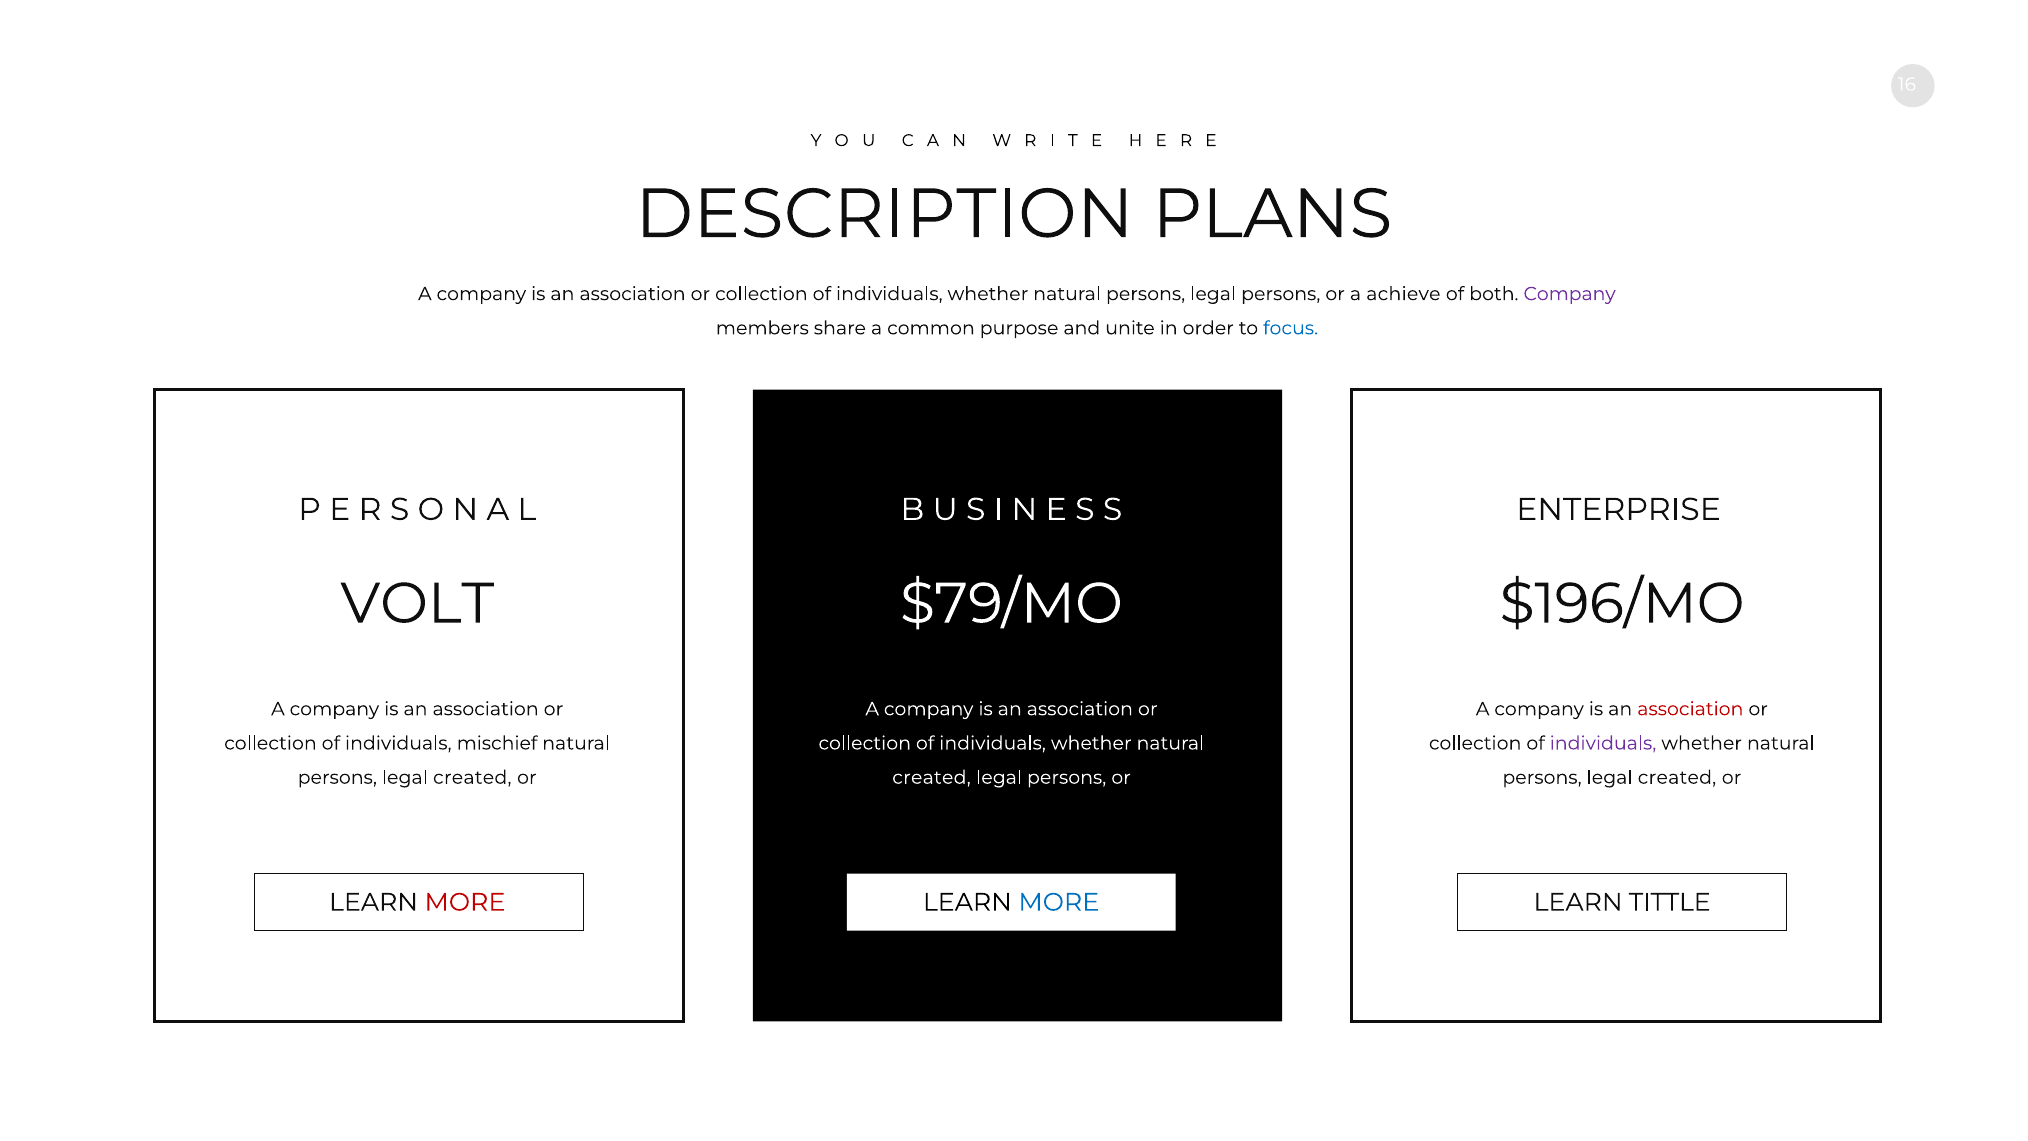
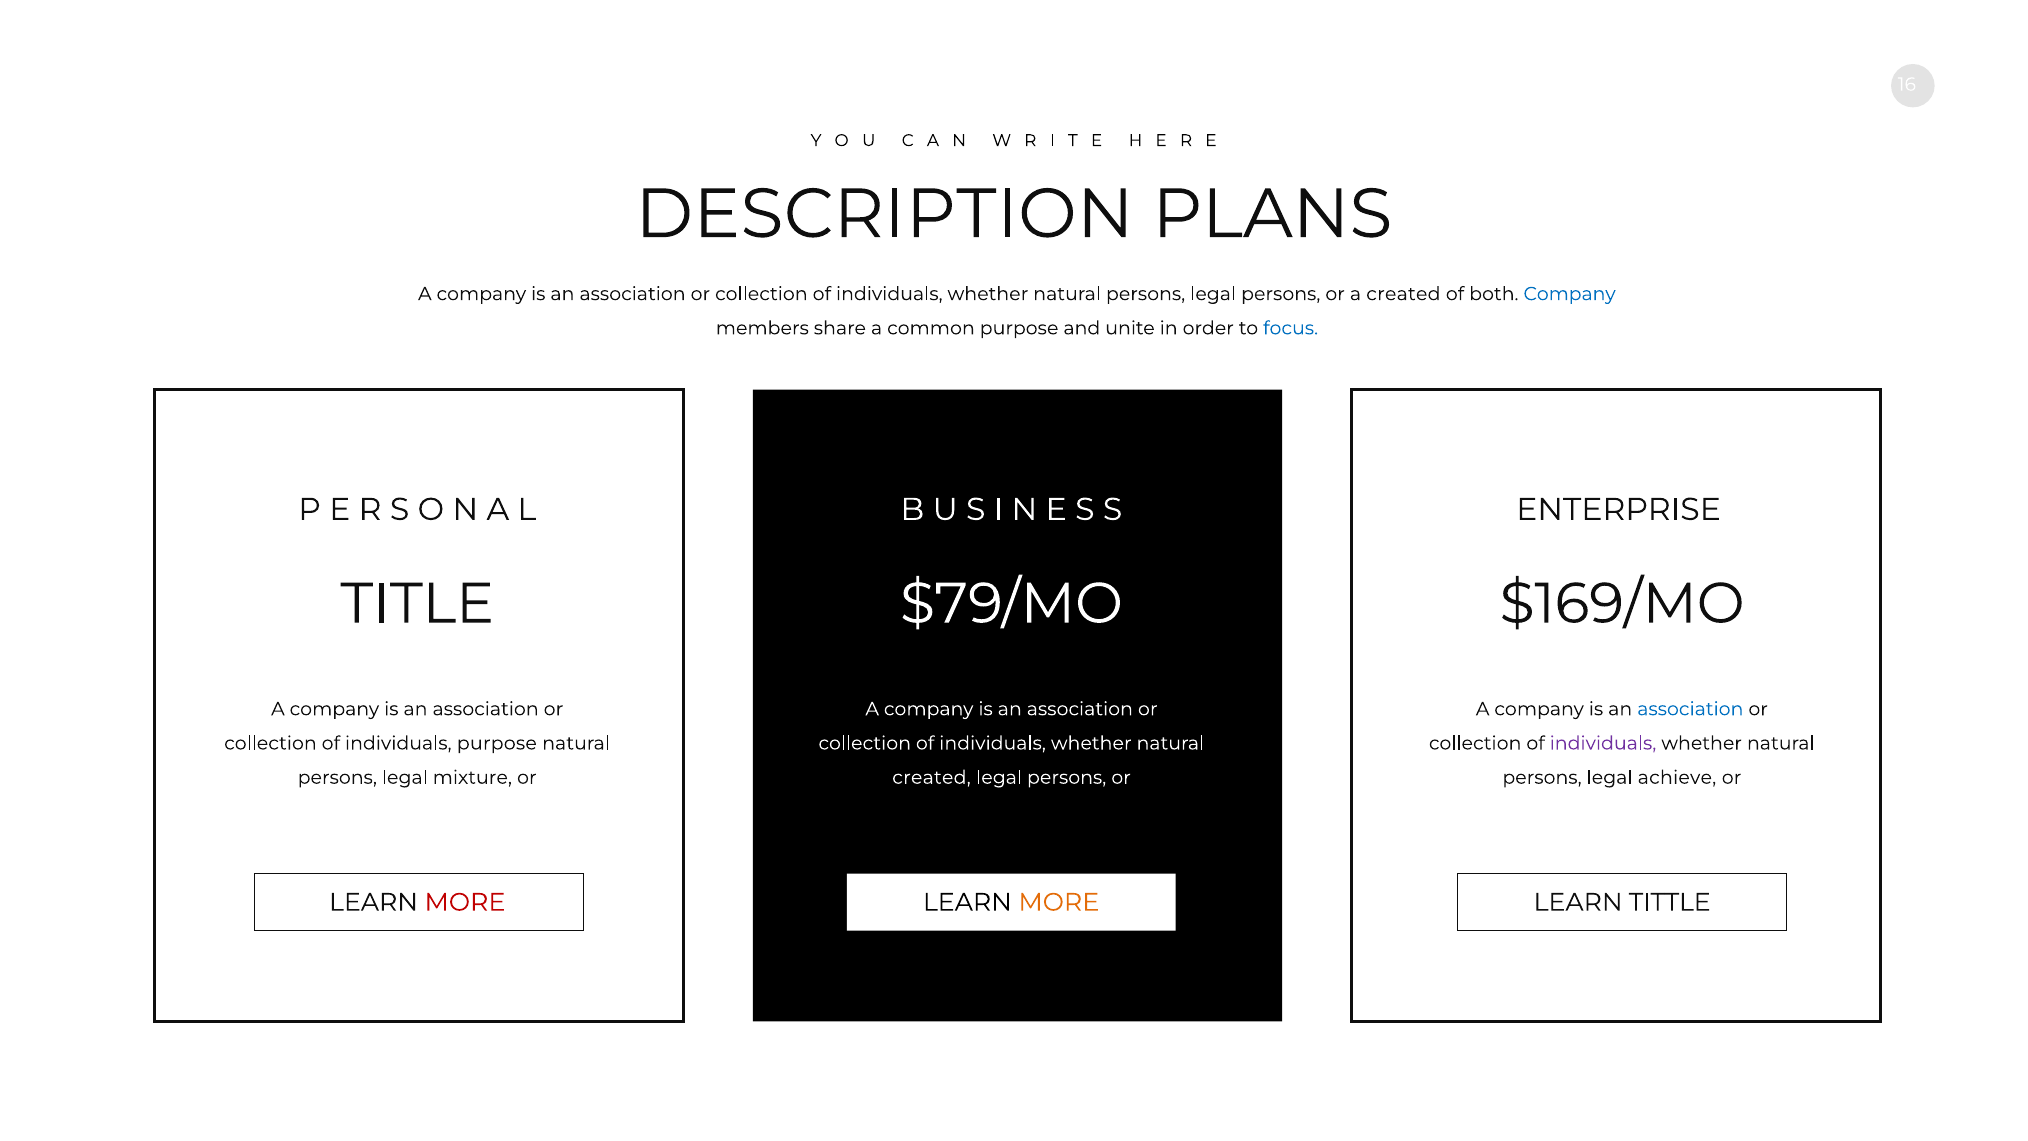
a achieve: achieve -> created
Company at (1570, 294) colour: purple -> blue
VOLT: VOLT -> TITLE
$196/MO: $196/MO -> $169/MO
association at (1690, 709) colour: red -> blue
individuals mischief: mischief -> purpose
created at (472, 778): created -> mixture
created at (1677, 778): created -> achieve
MORE at (1059, 902) colour: blue -> orange
